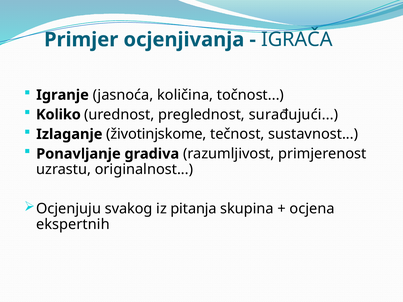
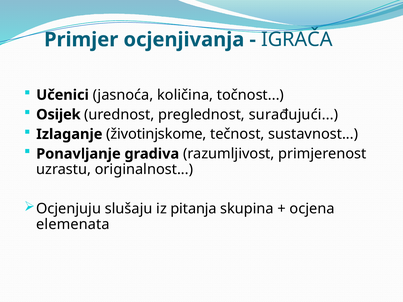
Igranje: Igranje -> Učenici
Koliko: Koliko -> Osijek
svakog: svakog -> slušaju
ekspertnih: ekspertnih -> elemenata
